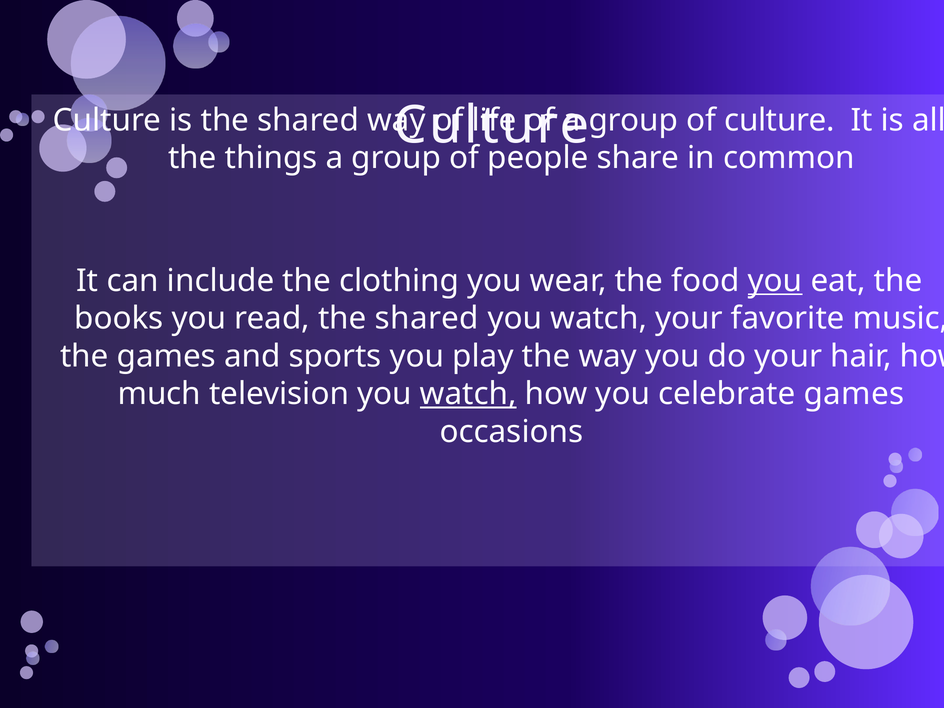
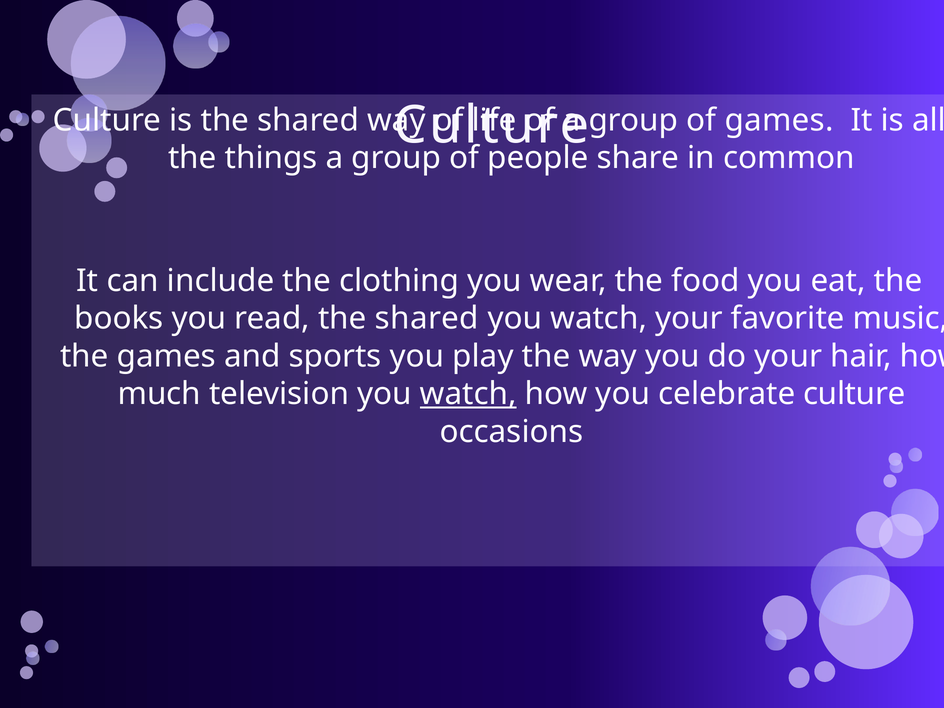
of culture: culture -> games
you at (775, 281) underline: present -> none
celebrate games: games -> culture
